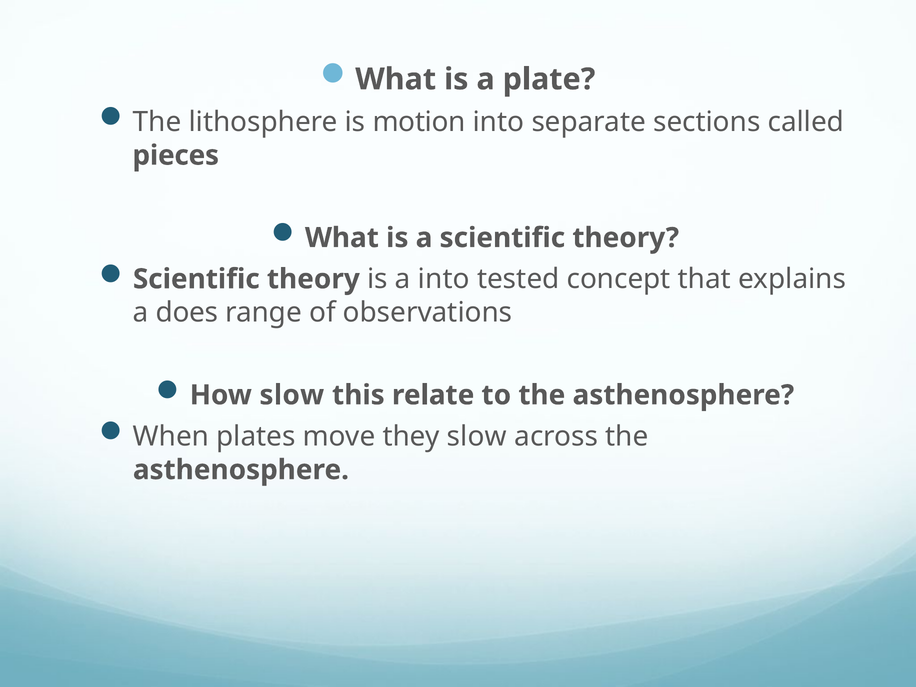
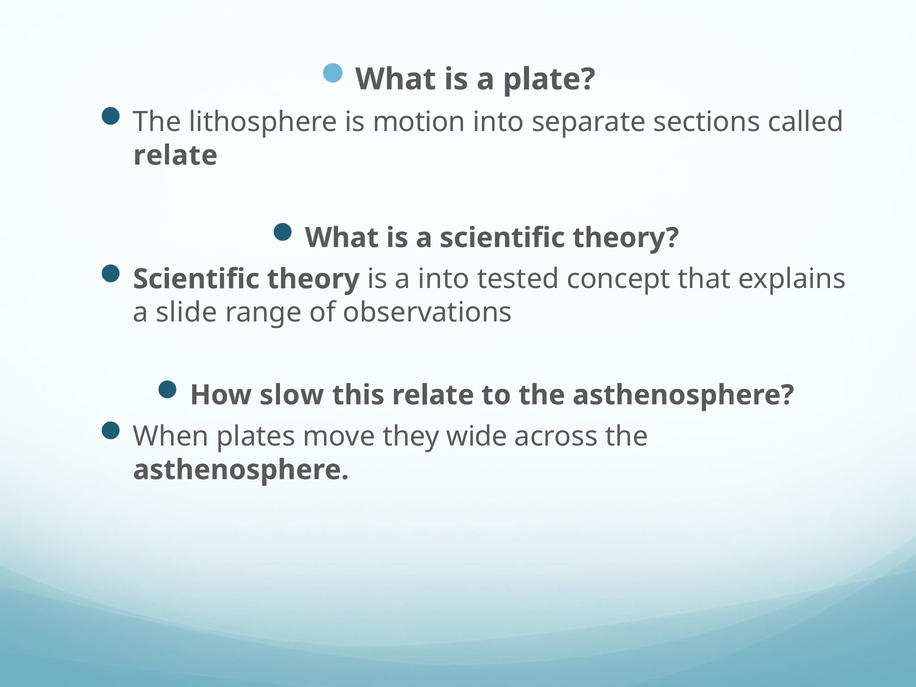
pieces at (176, 155): pieces -> relate
does: does -> slide
they slow: slow -> wide
